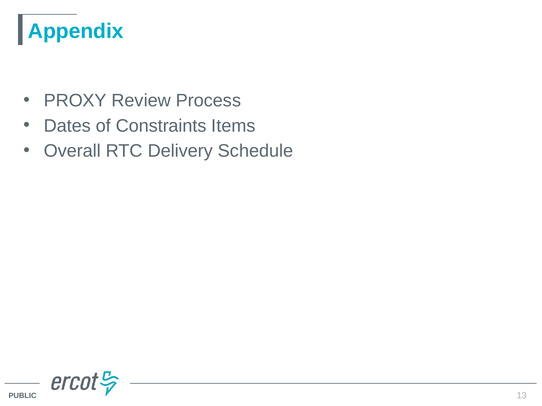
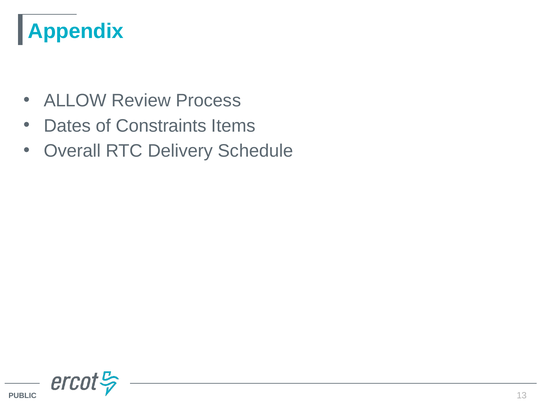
PROXY: PROXY -> ALLOW
